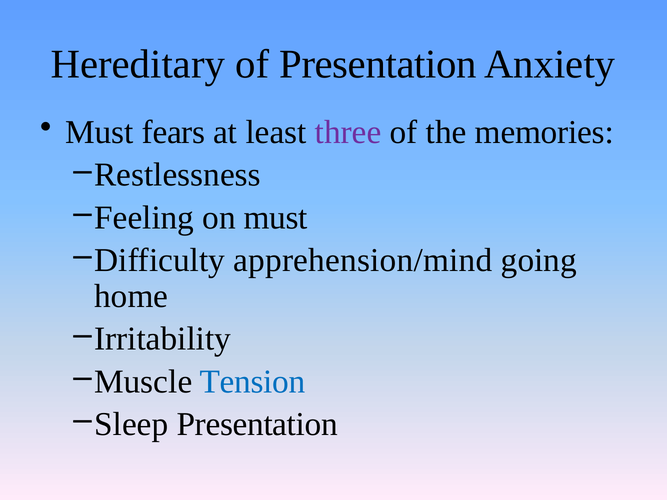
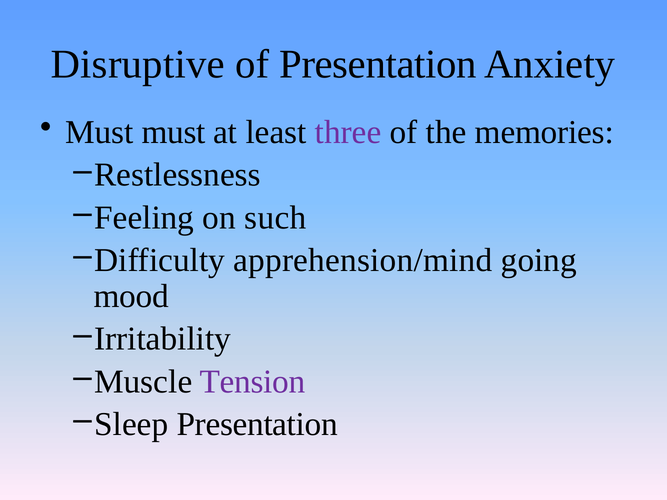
Hereditary: Hereditary -> Disruptive
Must fears: fears -> must
on must: must -> such
home: home -> mood
Tension colour: blue -> purple
